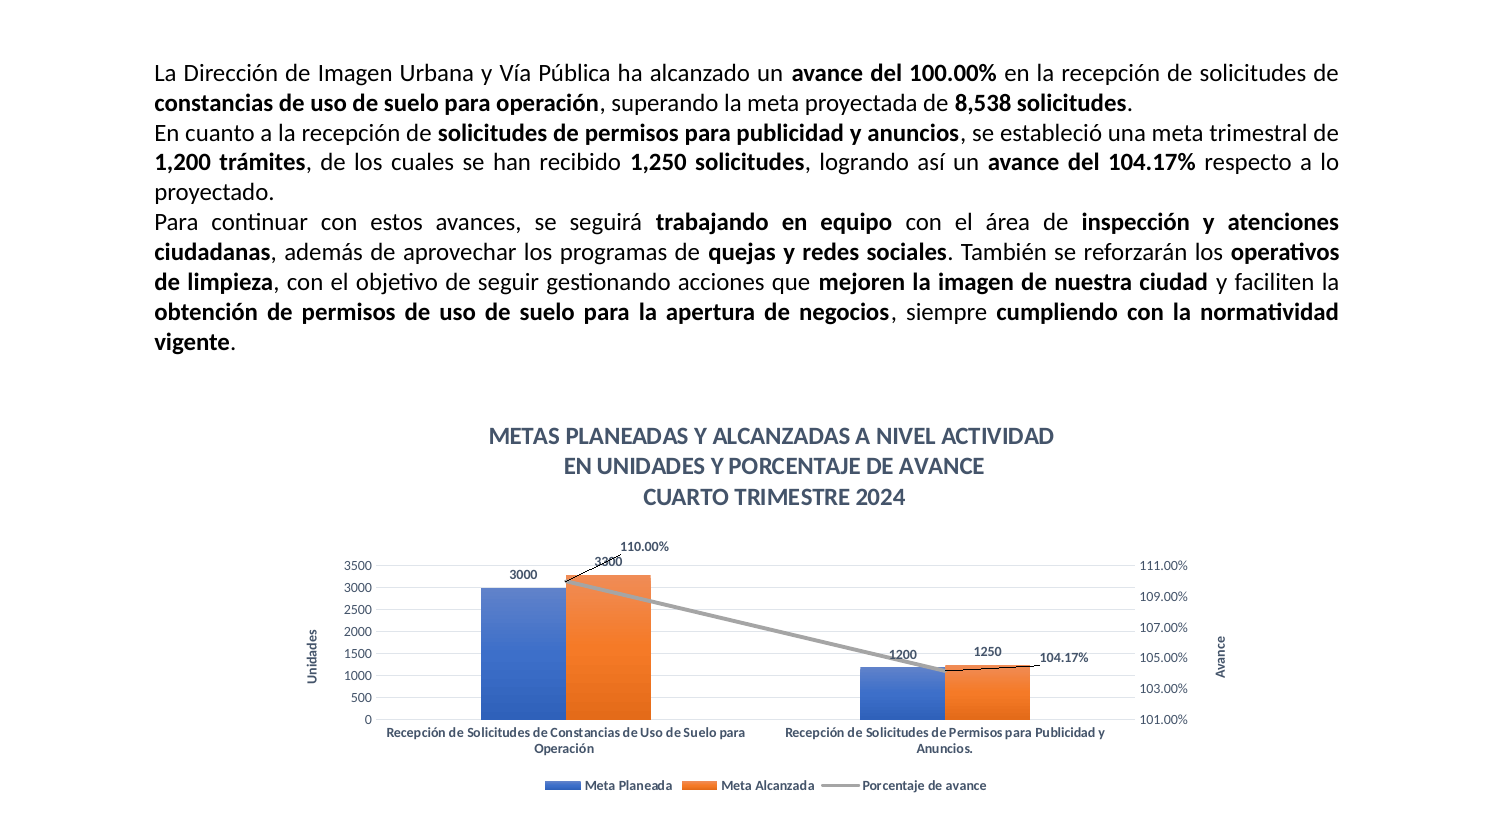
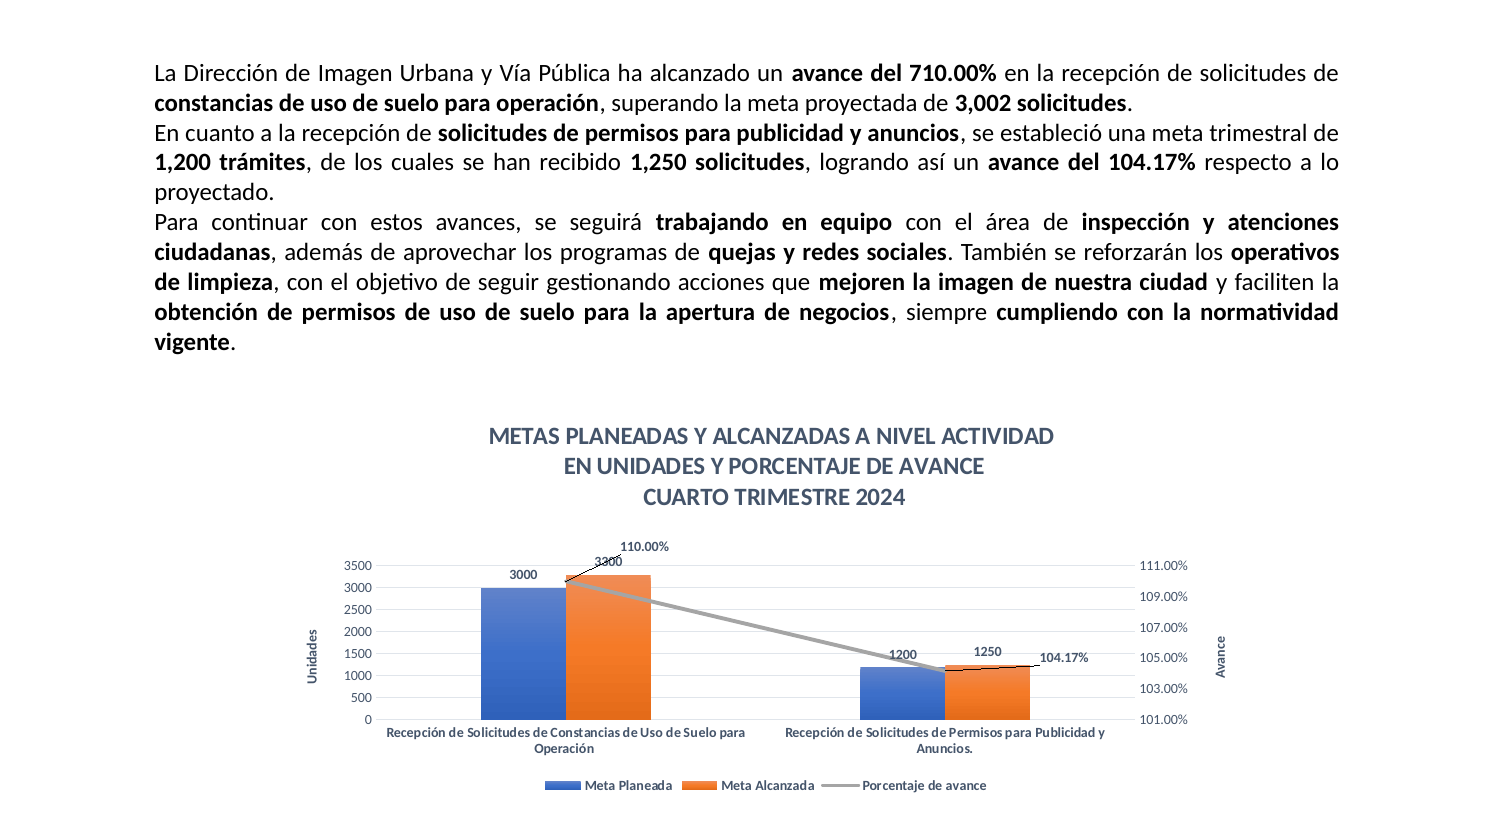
100.00%: 100.00% -> 710.00%
8,538: 8,538 -> 3,002
